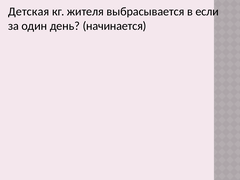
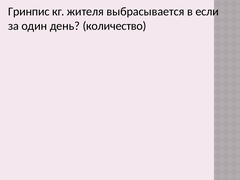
Детская: Детская -> Гринпис
начинается: начинается -> количество
